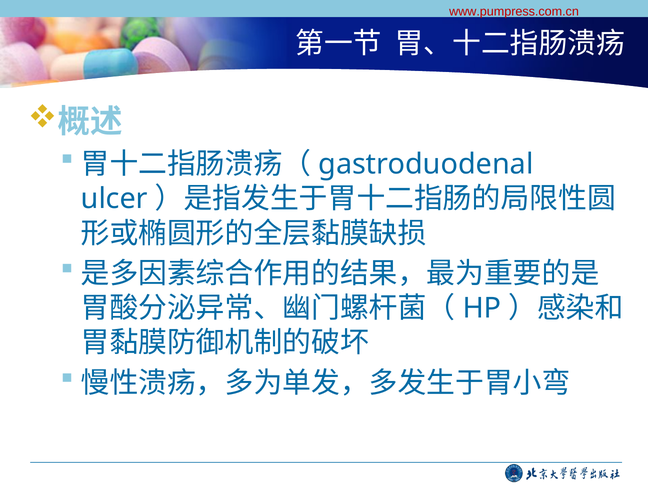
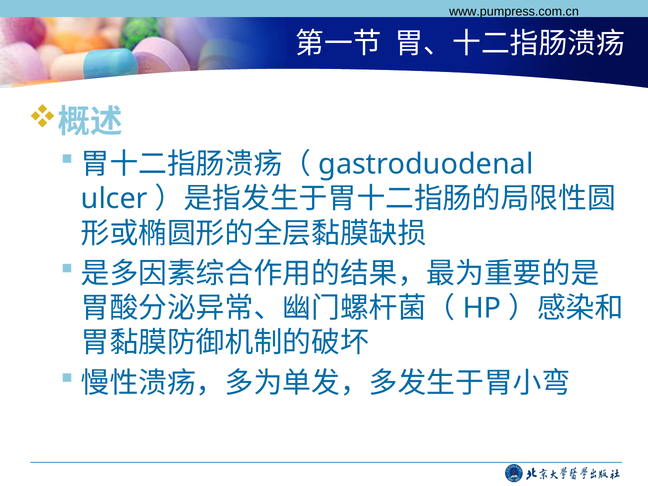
www.pumpress.com.cn colour: red -> black
